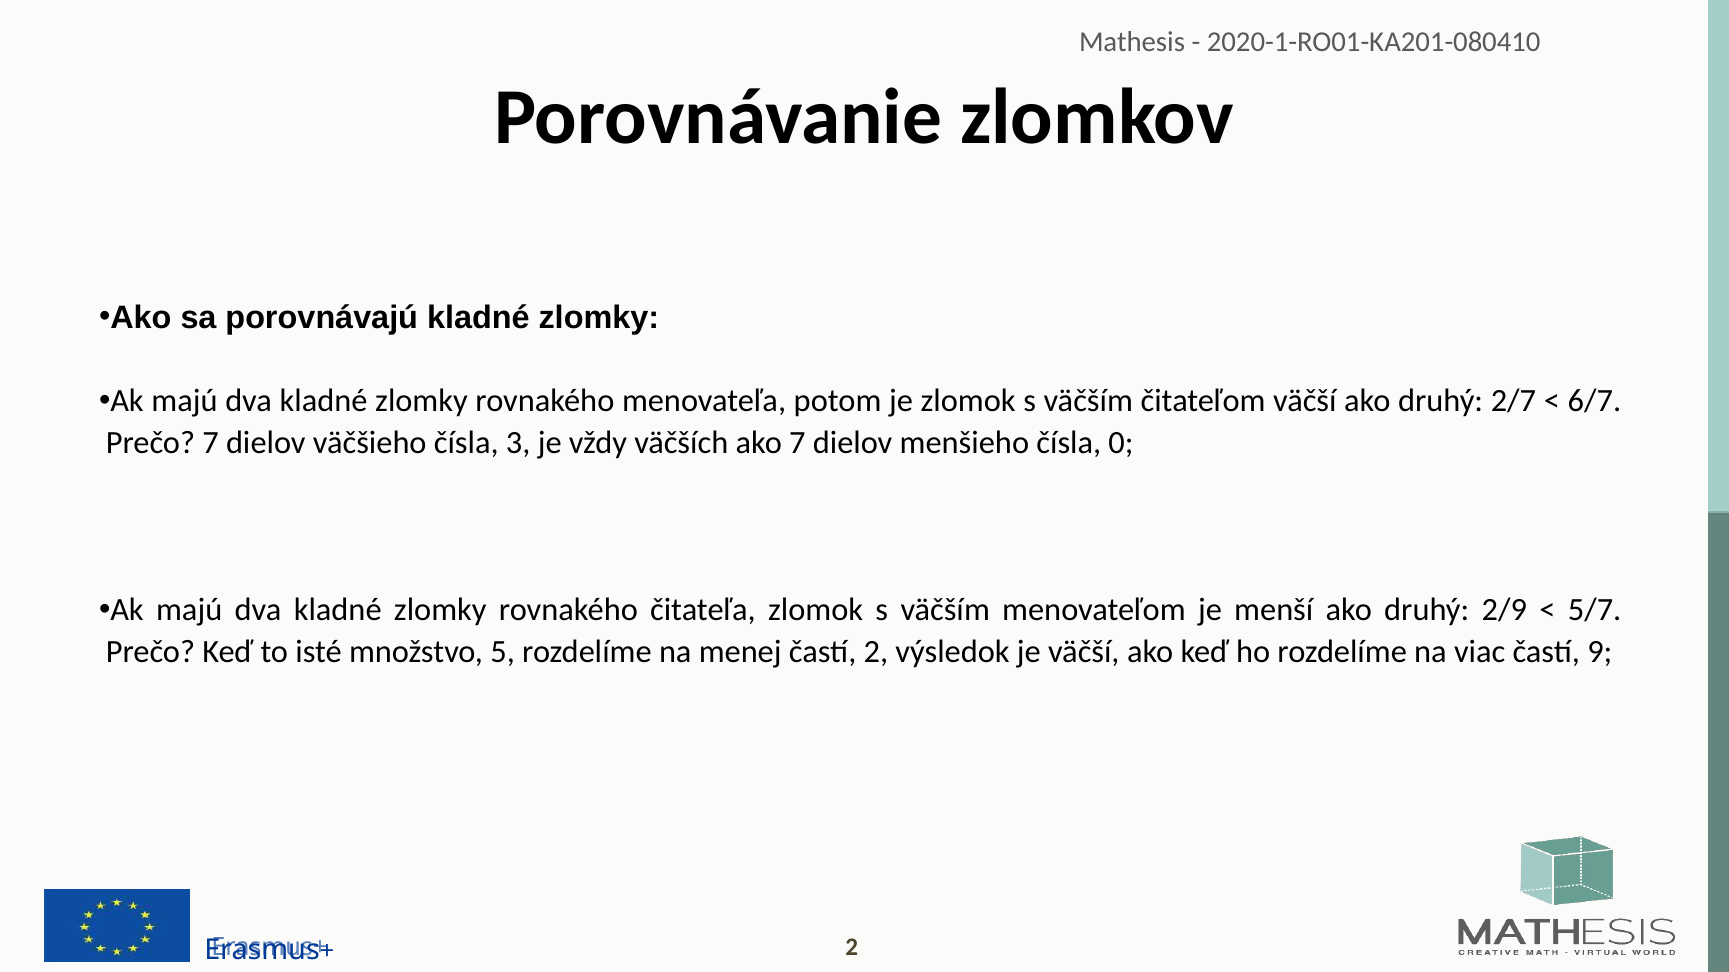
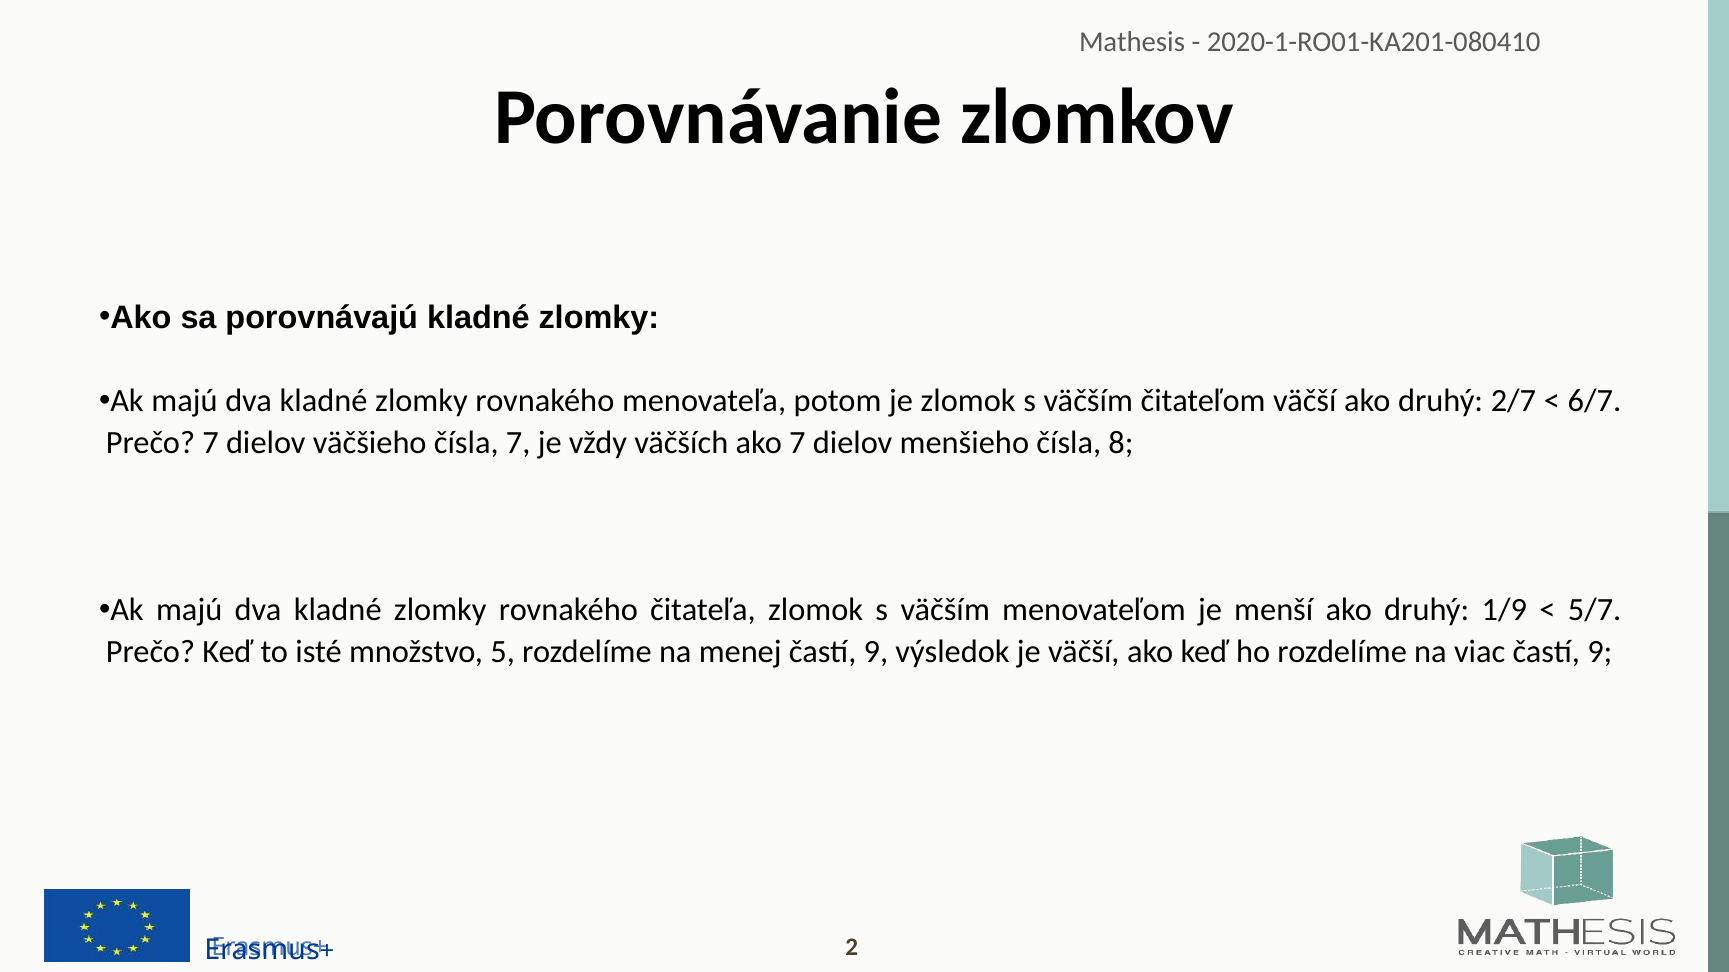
čísla 3: 3 -> 7
0: 0 -> 8
2/9: 2/9 -> 1/9
menej častí 2: 2 -> 9
